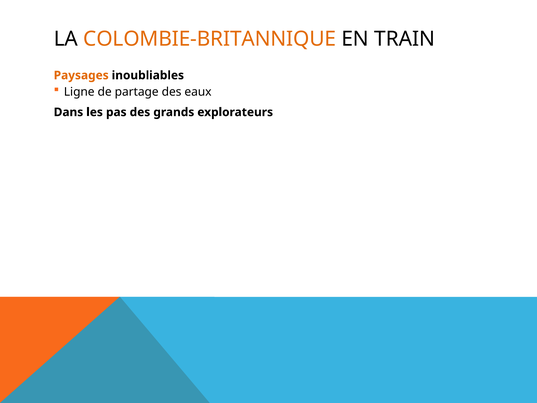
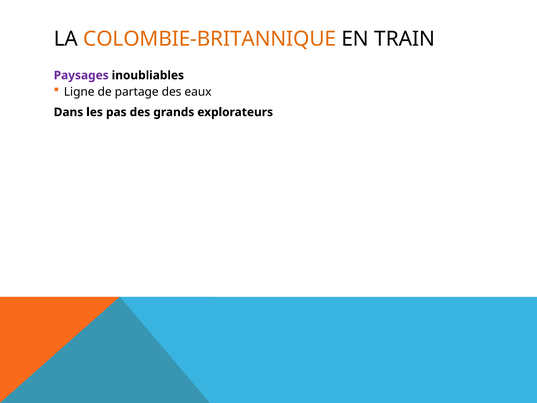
Paysages colour: orange -> purple
